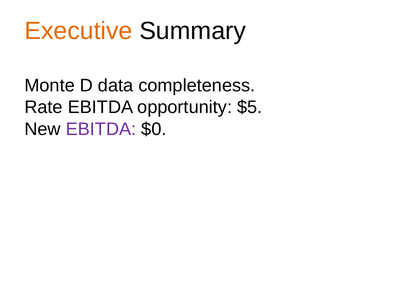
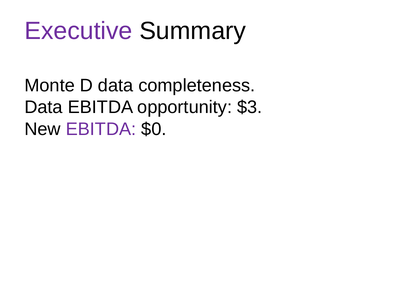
Executive colour: orange -> purple
Rate at (44, 107): Rate -> Data
$5: $5 -> $3
